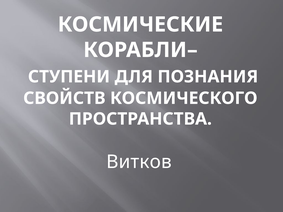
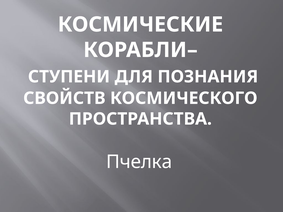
Витков: Витков -> Пчелка
